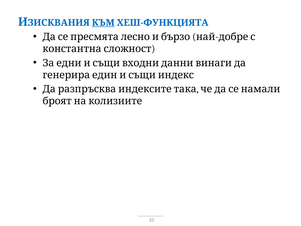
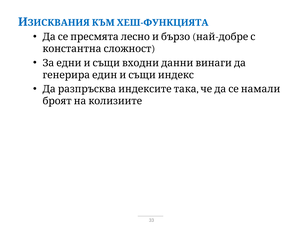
КЪМ underline: present -> none
